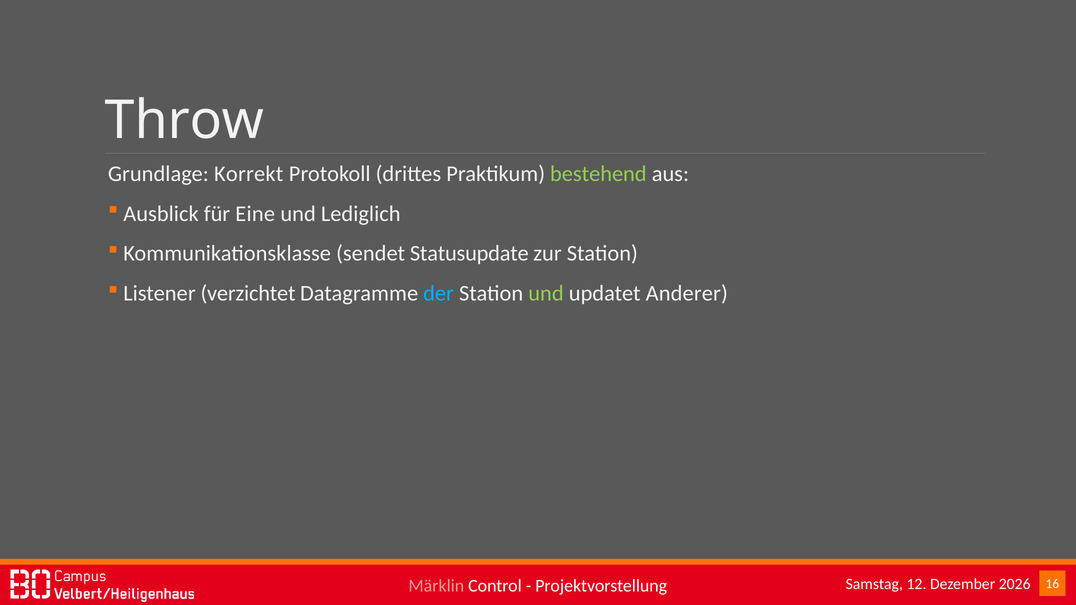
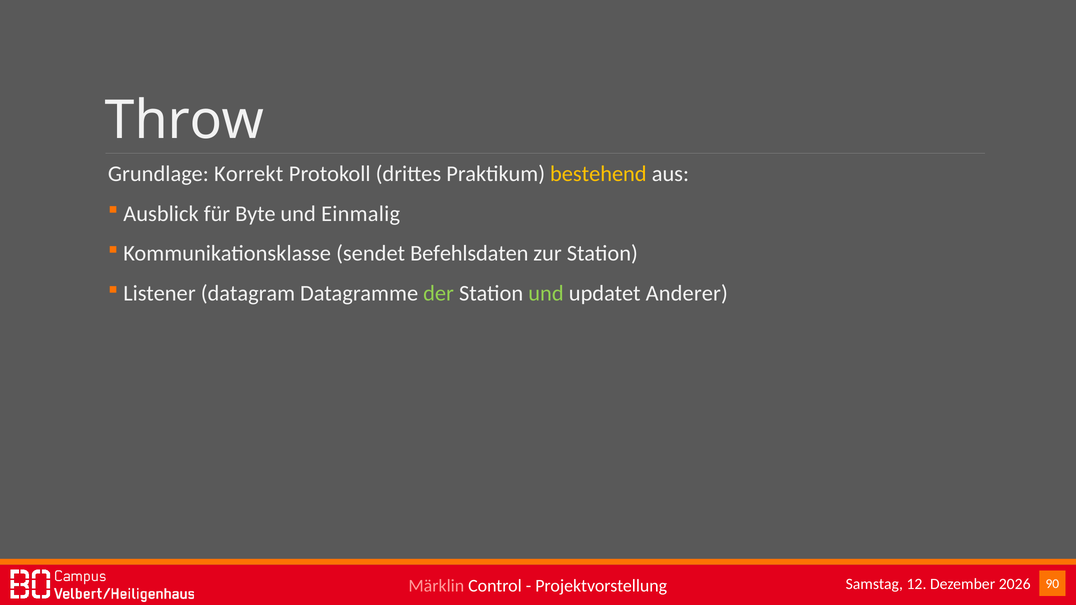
bestehend colour: light green -> yellow
Eine: Eine -> Byte
Lediglich: Lediglich -> Einmalig
Statusupdate: Statusupdate -> Befehlsdaten
verzichtet: verzichtet -> datagram
der colour: light blue -> light green
16: 16 -> 90
